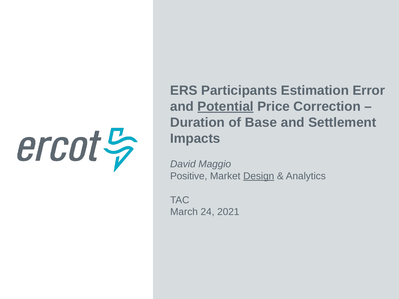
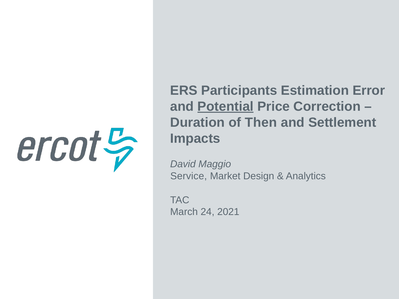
Base: Base -> Then
Positive: Positive -> Service
Design underline: present -> none
